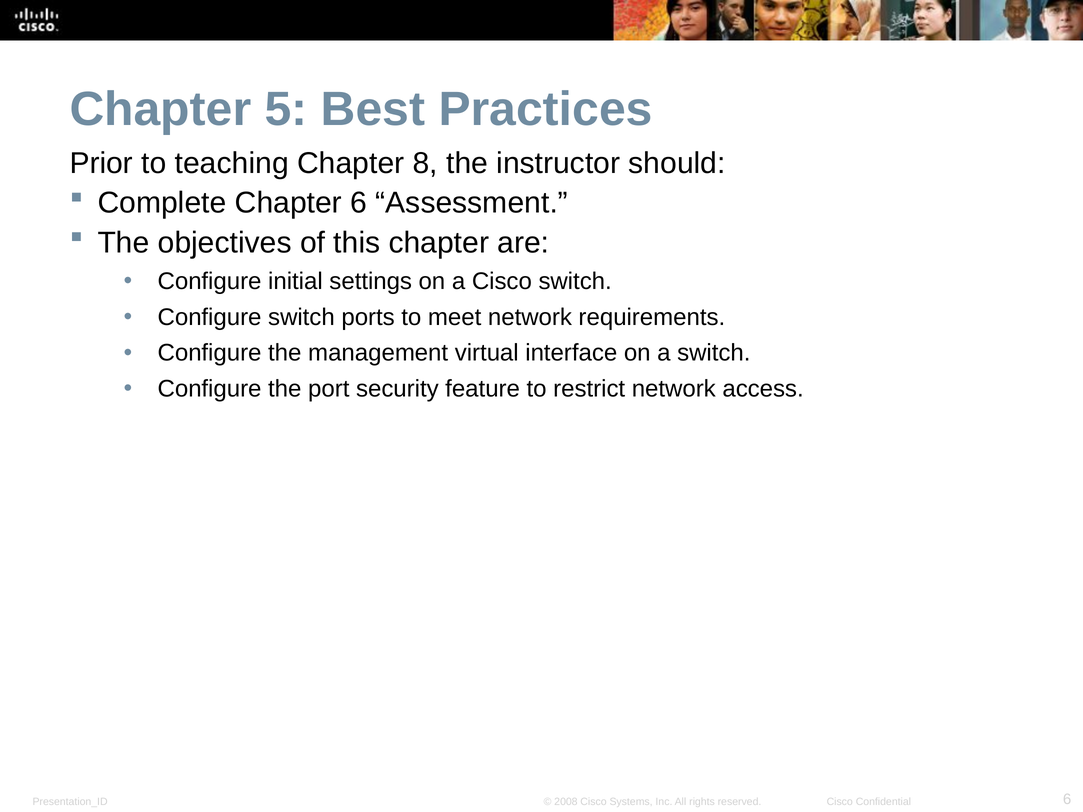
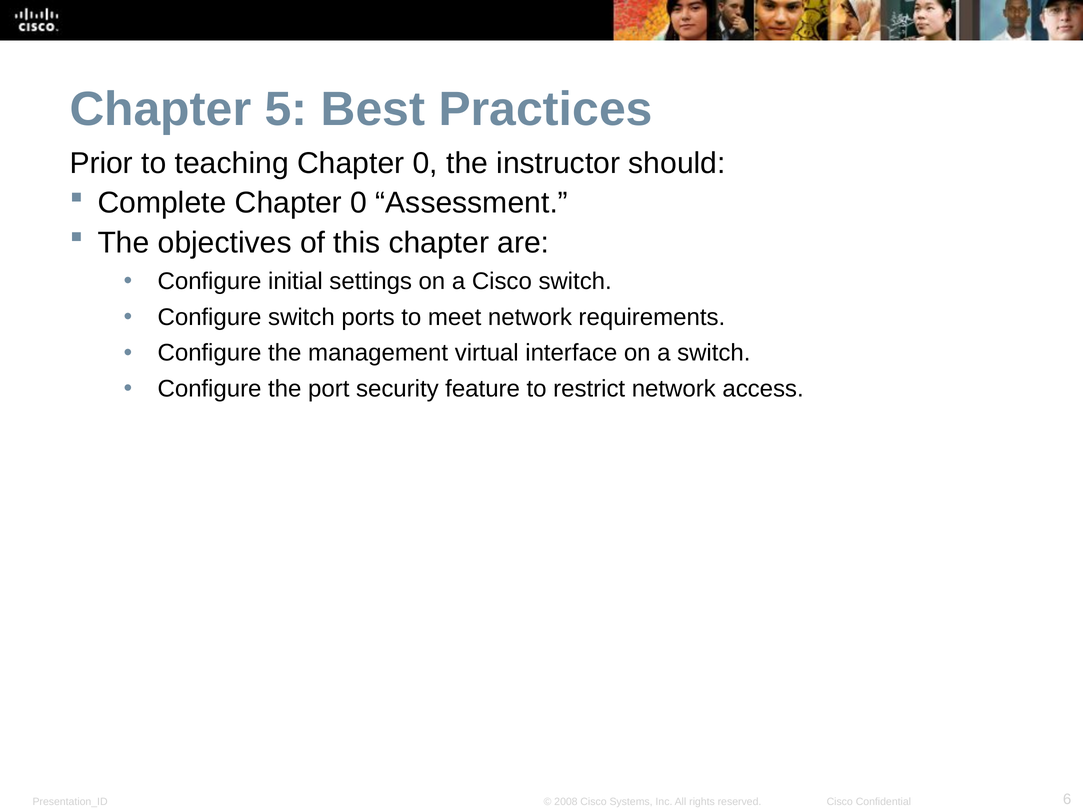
teaching Chapter 8: 8 -> 0
Complete Chapter 6: 6 -> 0
